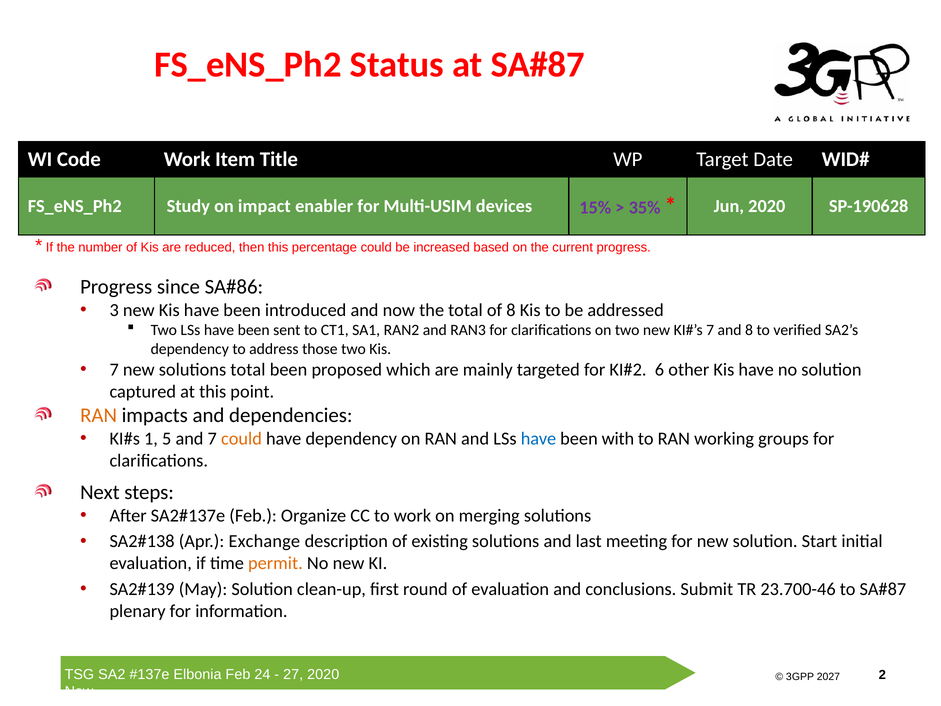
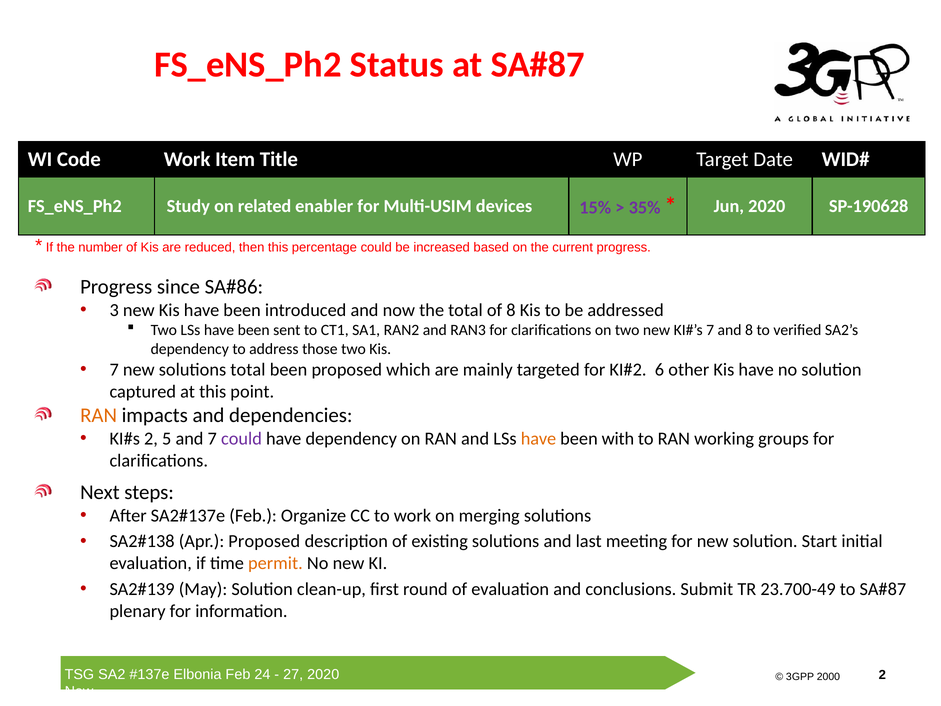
impact: impact -> related
1 at (151, 438): 1 -> 2
could at (241, 438) colour: orange -> purple
have at (538, 438) colour: blue -> orange
Apr Exchange: Exchange -> Proposed
23.700-46: 23.700-46 -> 23.700-49
2027: 2027 -> 2000
